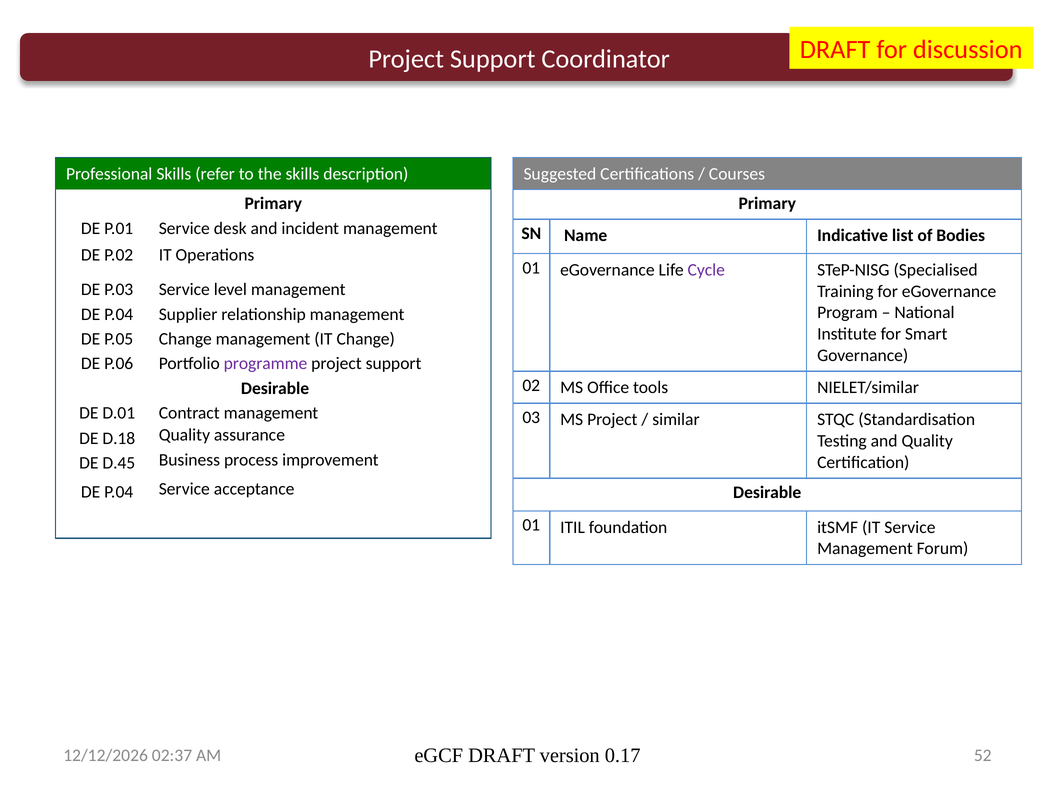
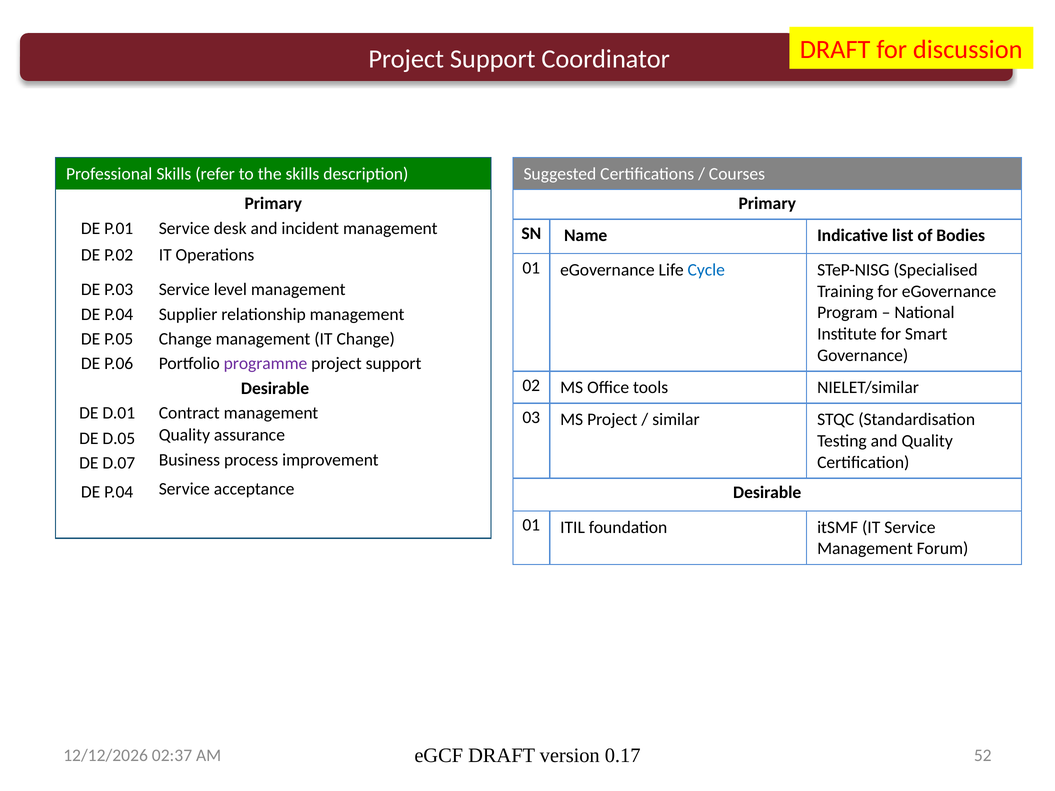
Cycle colour: purple -> blue
D.18: D.18 -> D.05
D.45: D.45 -> D.07
